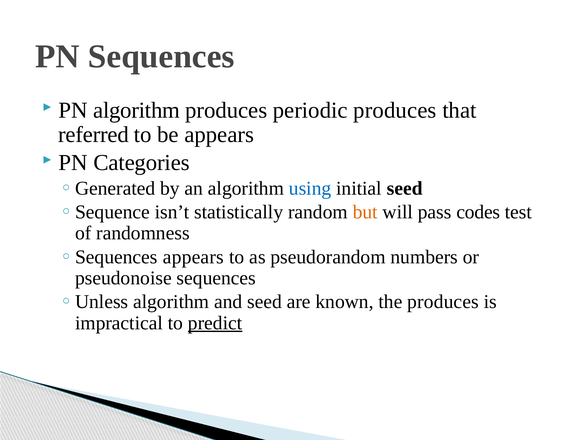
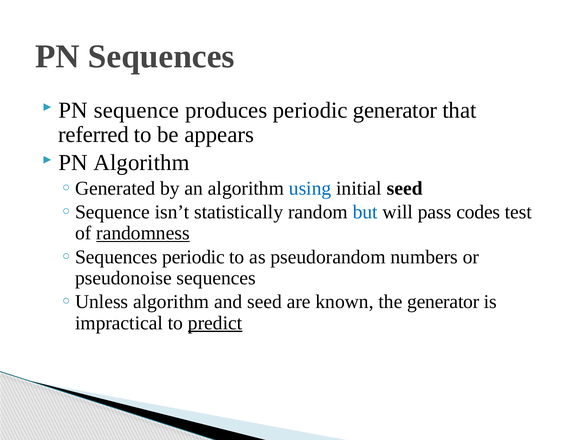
PN algorithm: algorithm -> sequence
periodic produces: produces -> generator
PN Categories: Categories -> Algorithm
but colour: orange -> blue
randomness underline: none -> present
appears at (193, 257): appears -> periodic
the produces: produces -> generator
